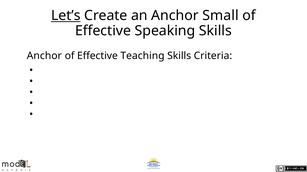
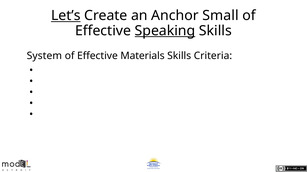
Speaking underline: none -> present
Anchor at (44, 56): Anchor -> System
Teaching: Teaching -> Materials
